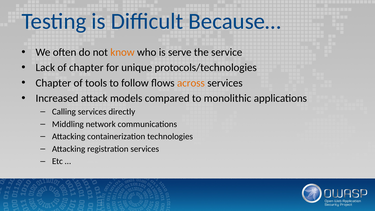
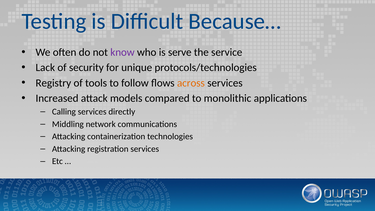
know colour: orange -> purple
of chapter: chapter -> security
Chapter at (53, 83): Chapter -> Registry
